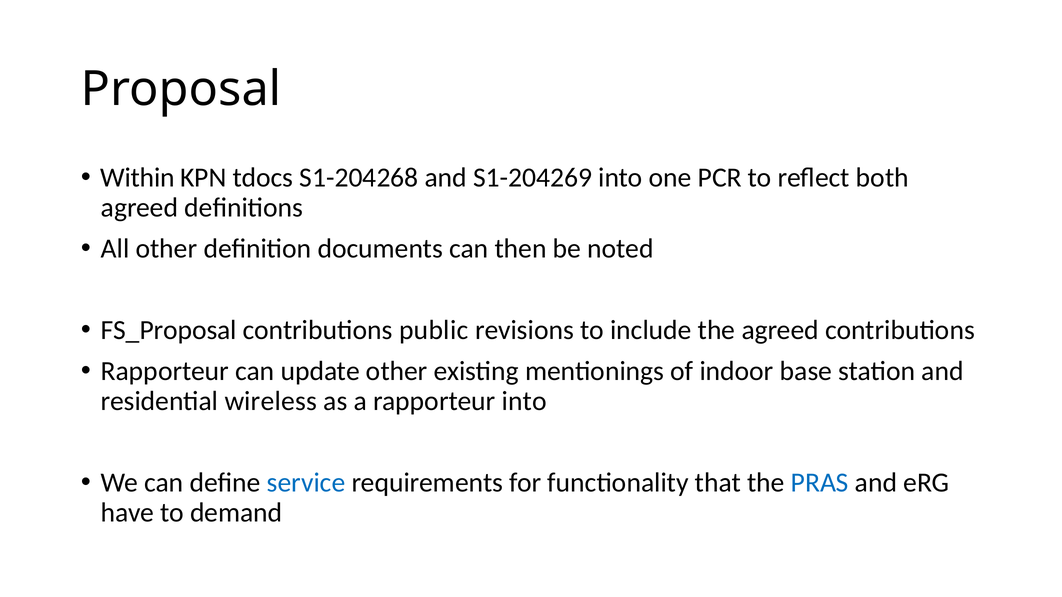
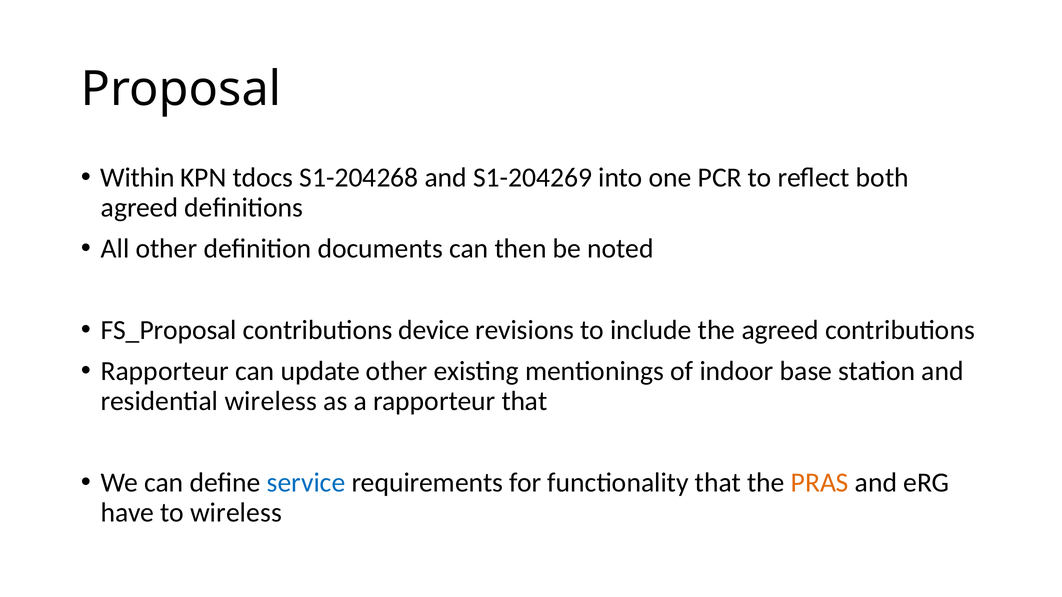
public: public -> device
rapporteur into: into -> that
PRAS colour: blue -> orange
to demand: demand -> wireless
